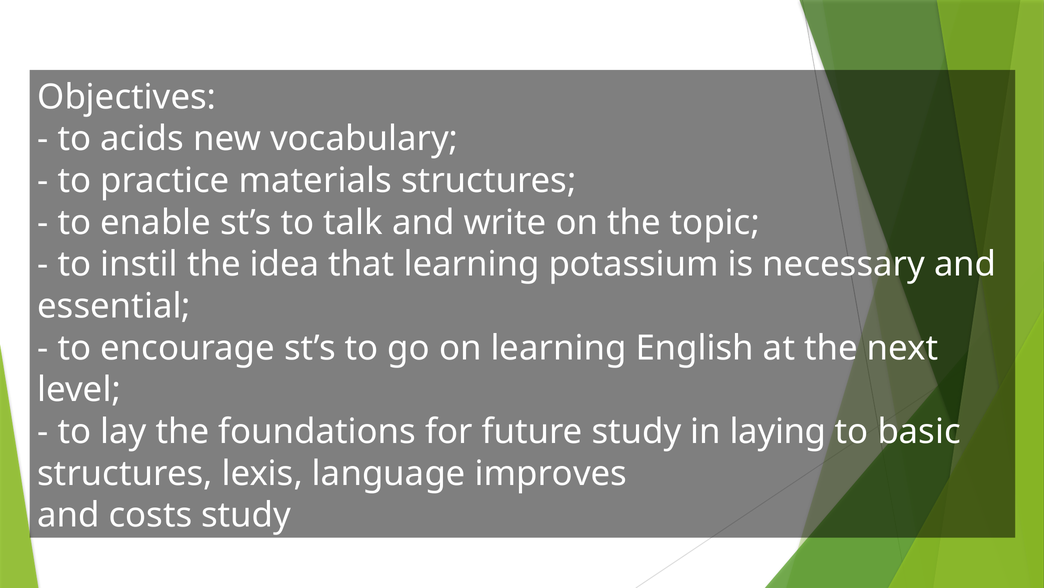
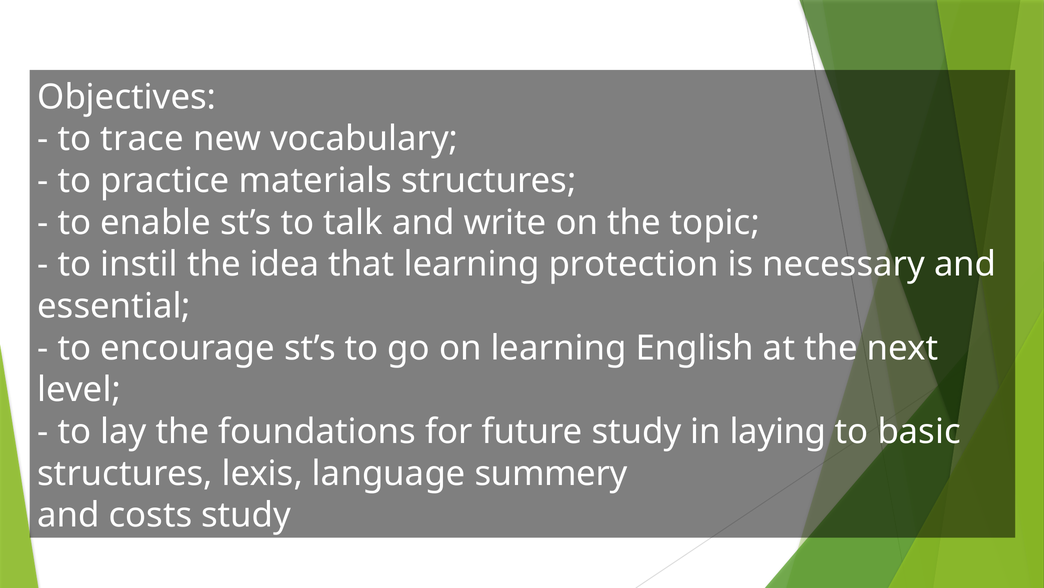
acids: acids -> trace
potassium: potassium -> protection
improves: improves -> summery
